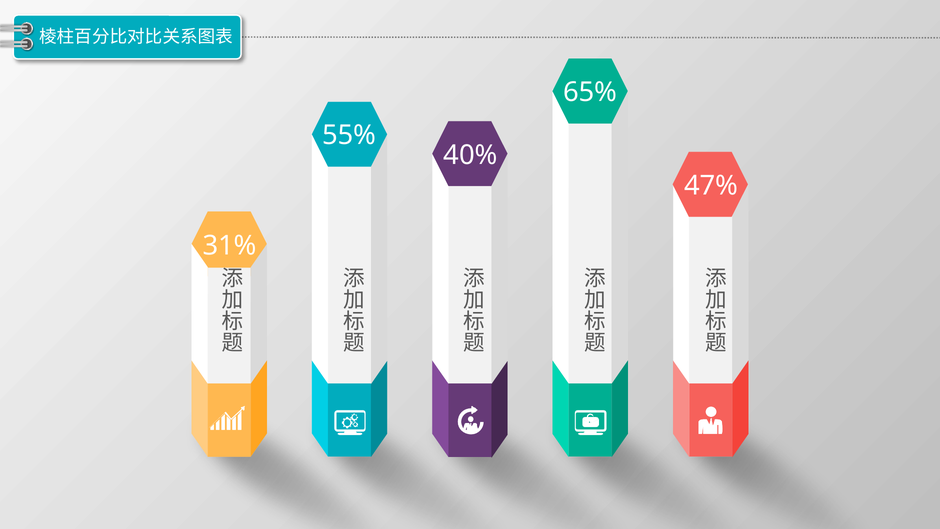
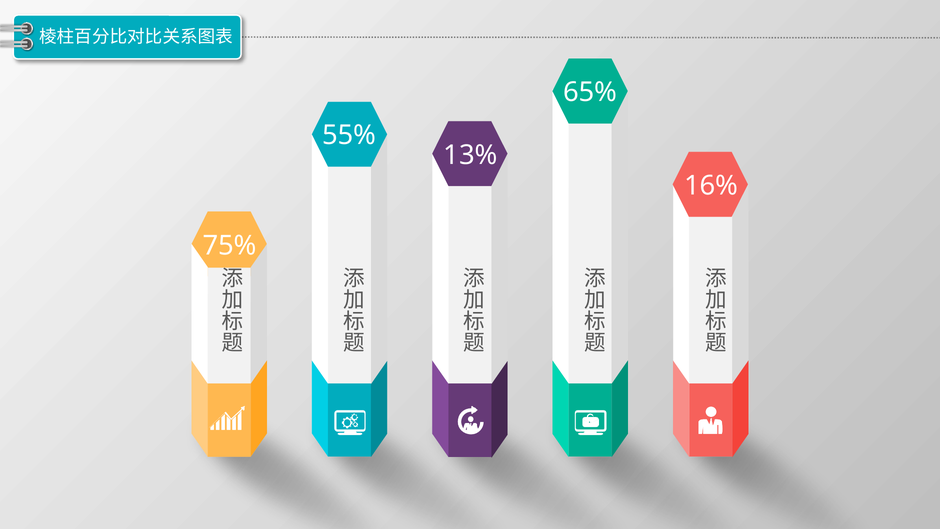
40%: 40% -> 13%
47%: 47% -> 16%
31%: 31% -> 75%
